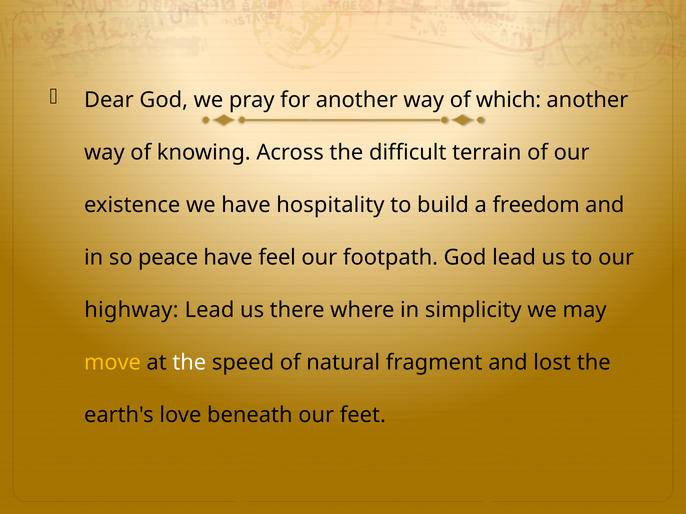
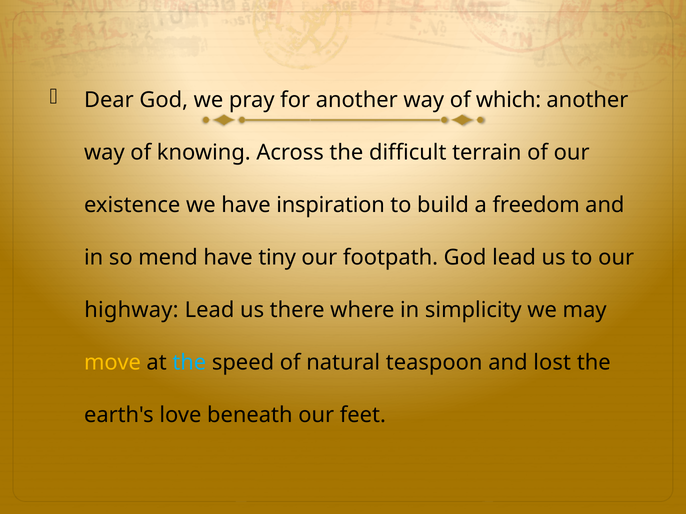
hospitality: hospitality -> inspiration
peace: peace -> mend
feel: feel -> tiny
the at (189, 363) colour: white -> light blue
fragment: fragment -> teaspoon
